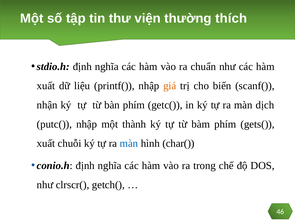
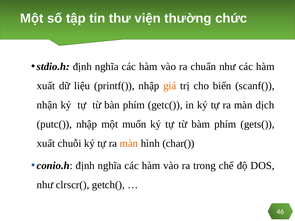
thích: thích -> chức
thành: thành -> muốn
màn at (129, 143) colour: blue -> orange
